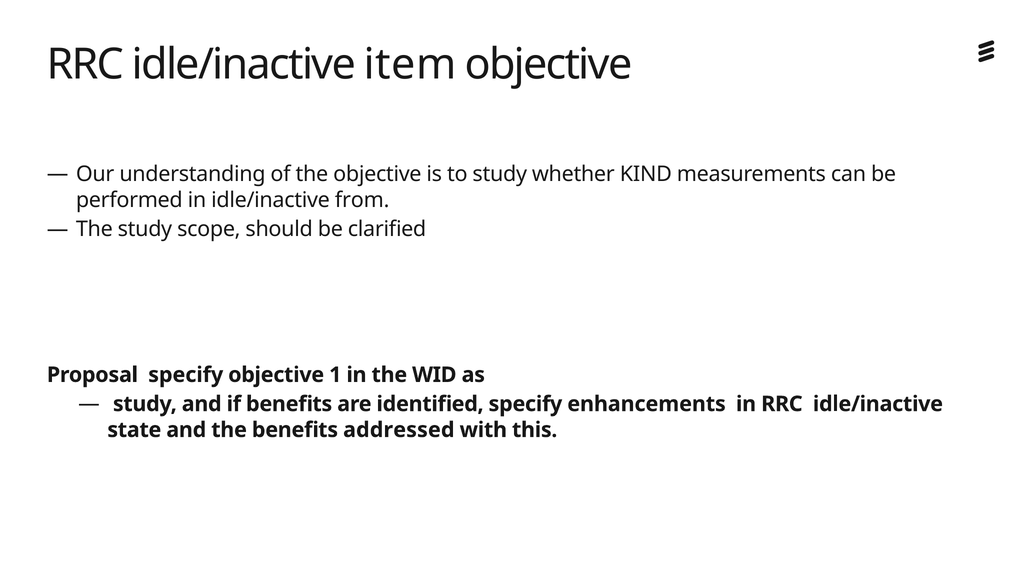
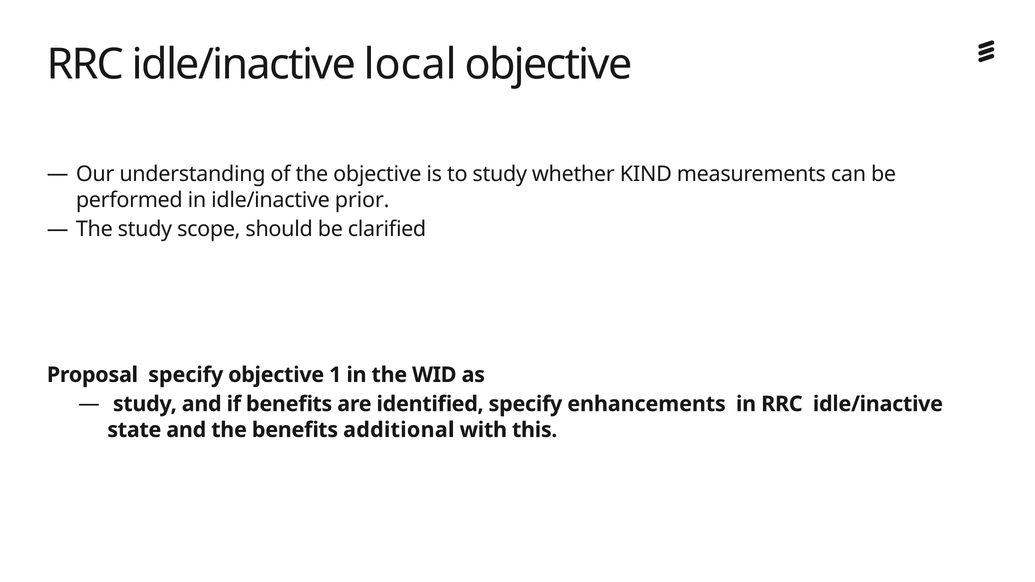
item: item -> local
from: from -> prior
addressed: addressed -> additional
